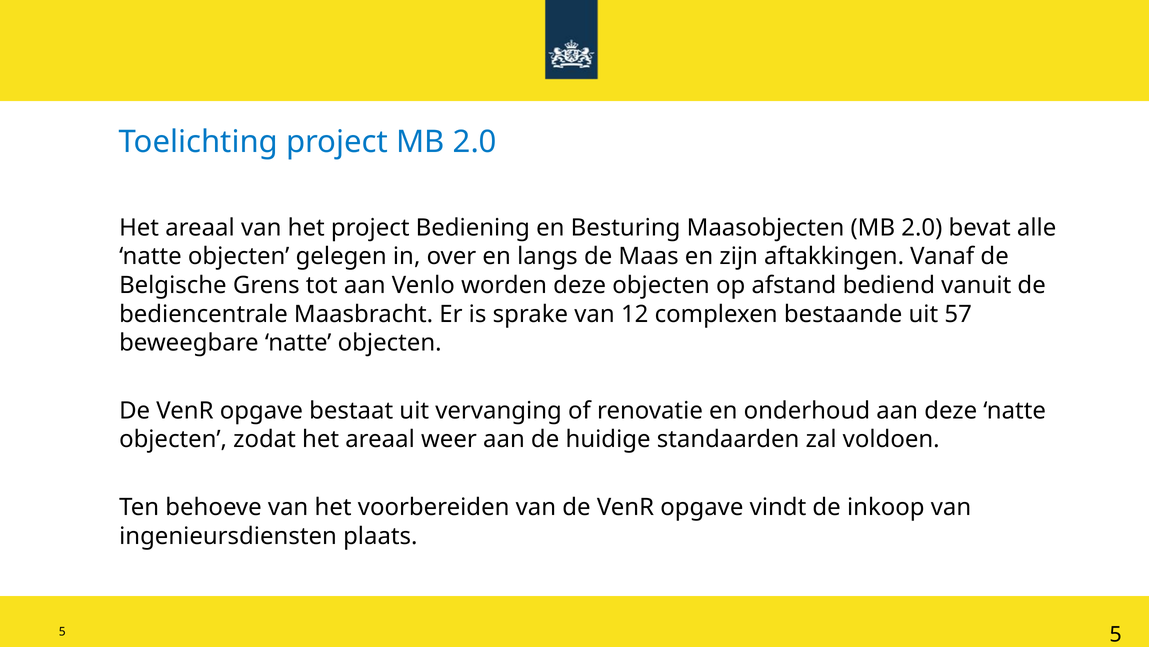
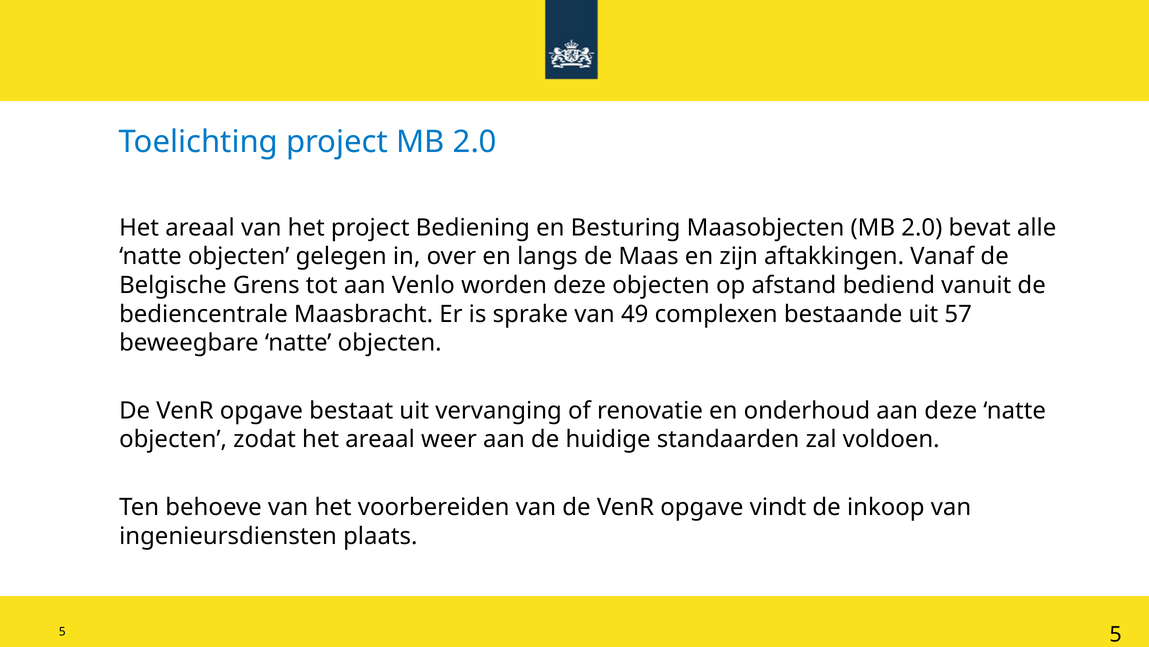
12: 12 -> 49
